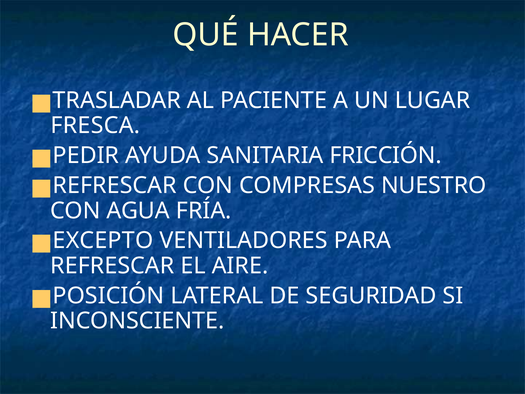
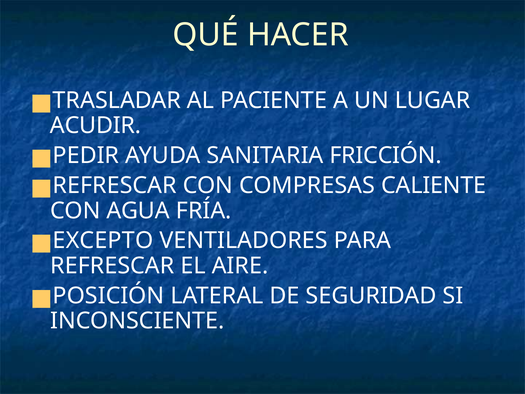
FRESCA: FRESCA -> ACUDIR
NUESTRO: NUESTRO -> CALIENTE
